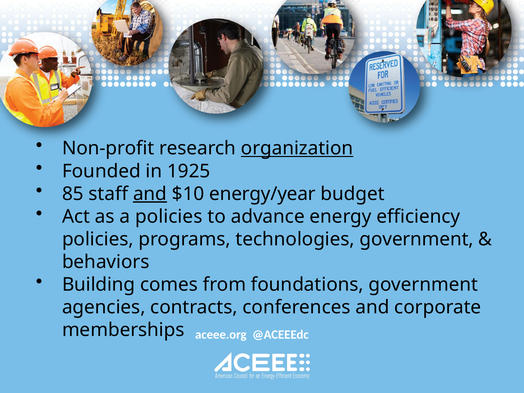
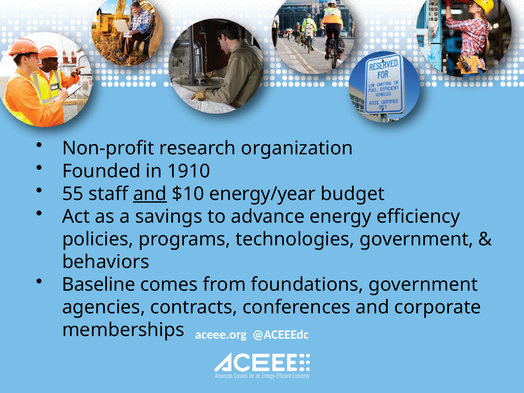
organization underline: present -> none
1925: 1925 -> 1910
85: 85 -> 55
a policies: policies -> savings
Building: Building -> Baseline
